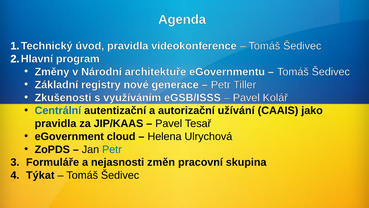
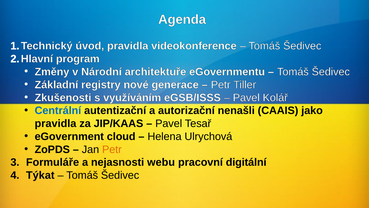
užívání: užívání -> nenašli
Petr at (112, 149) colour: blue -> orange
změn: změn -> webu
skupina: skupina -> digitální
